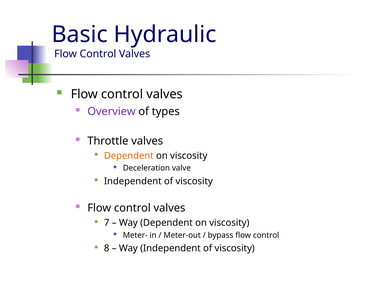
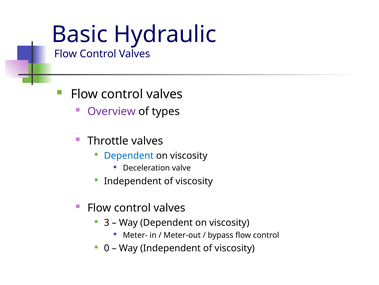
Dependent at (129, 155) colour: orange -> blue
7: 7 -> 3
8: 8 -> 0
